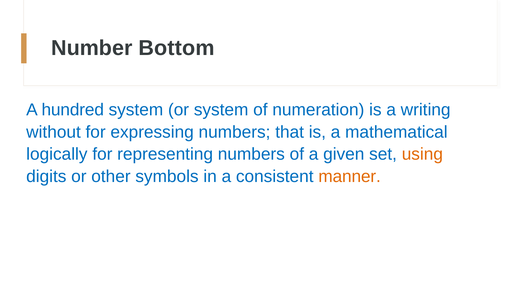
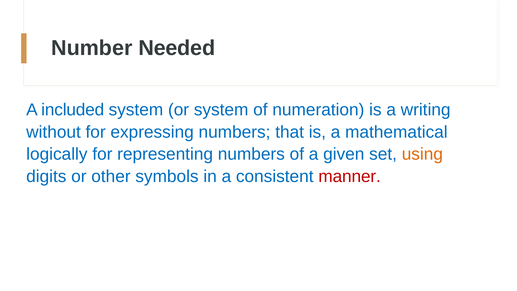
Bottom: Bottom -> Needed
hundred: hundred -> included
manner colour: orange -> red
